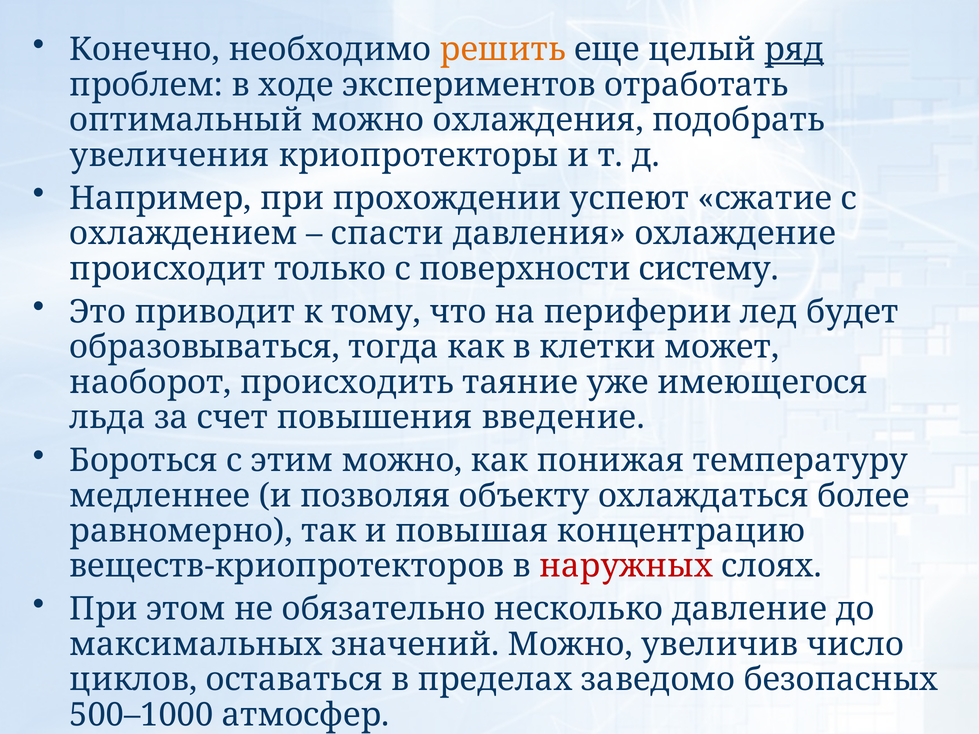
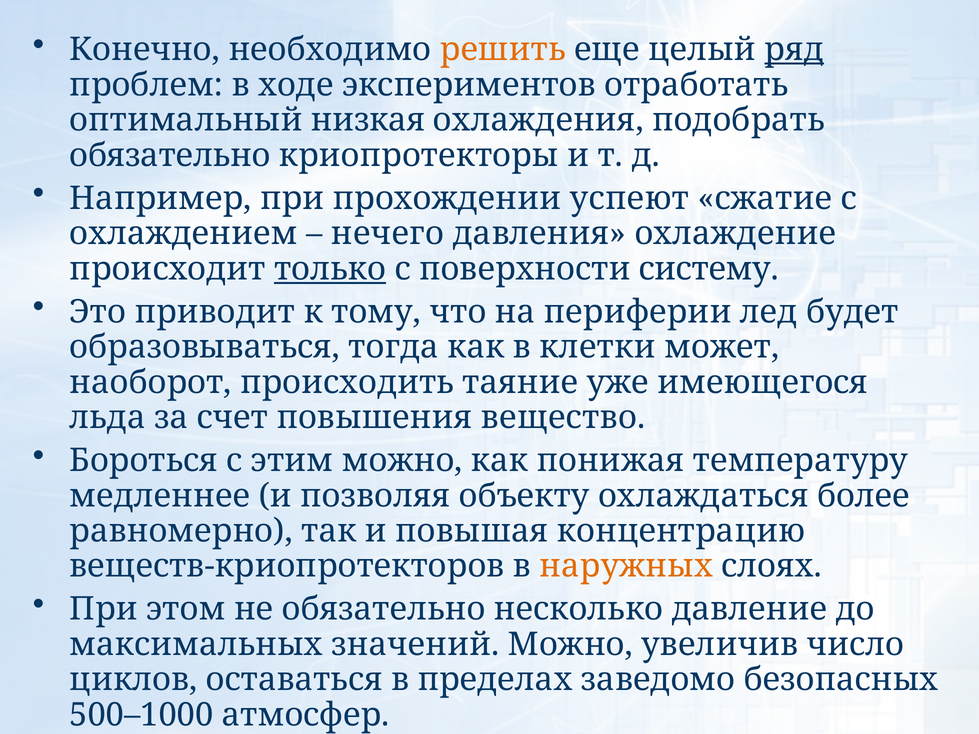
оптимальный можно: можно -> низкая
увеличения at (170, 155): увеличения -> обязательно
спасти: спасти -> нечего
только underline: none -> present
введение: введение -> вещество
наружных colour: red -> orange
